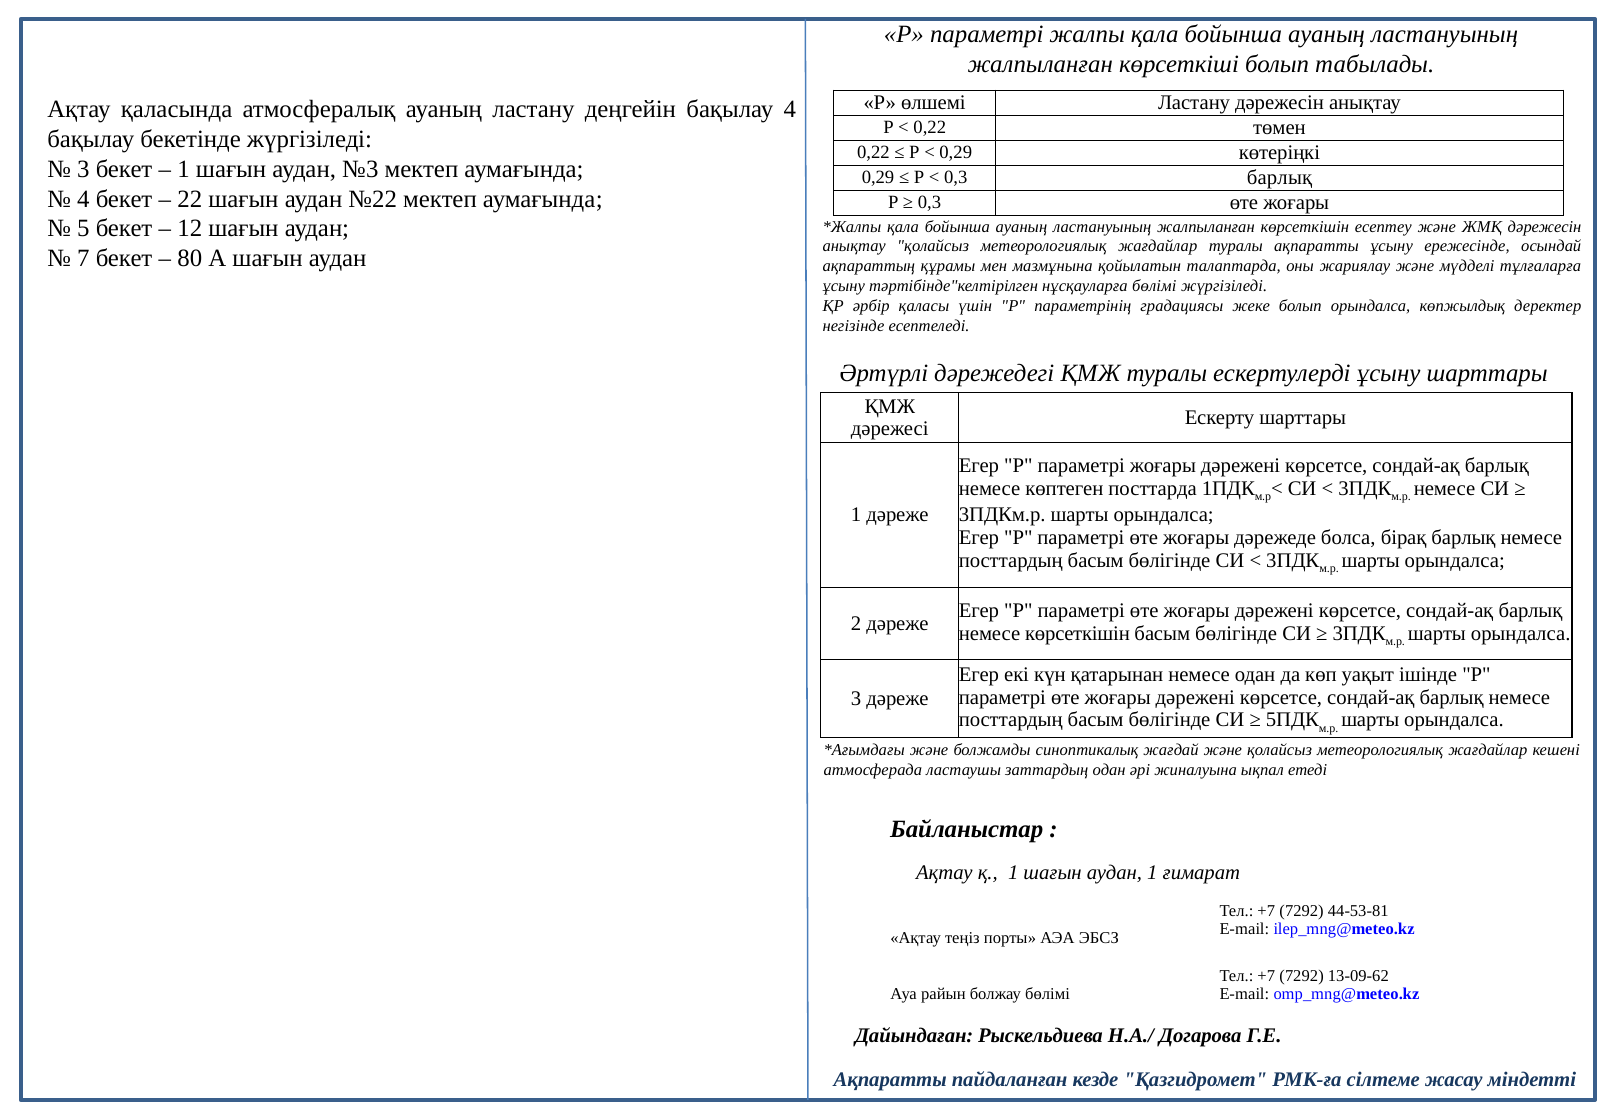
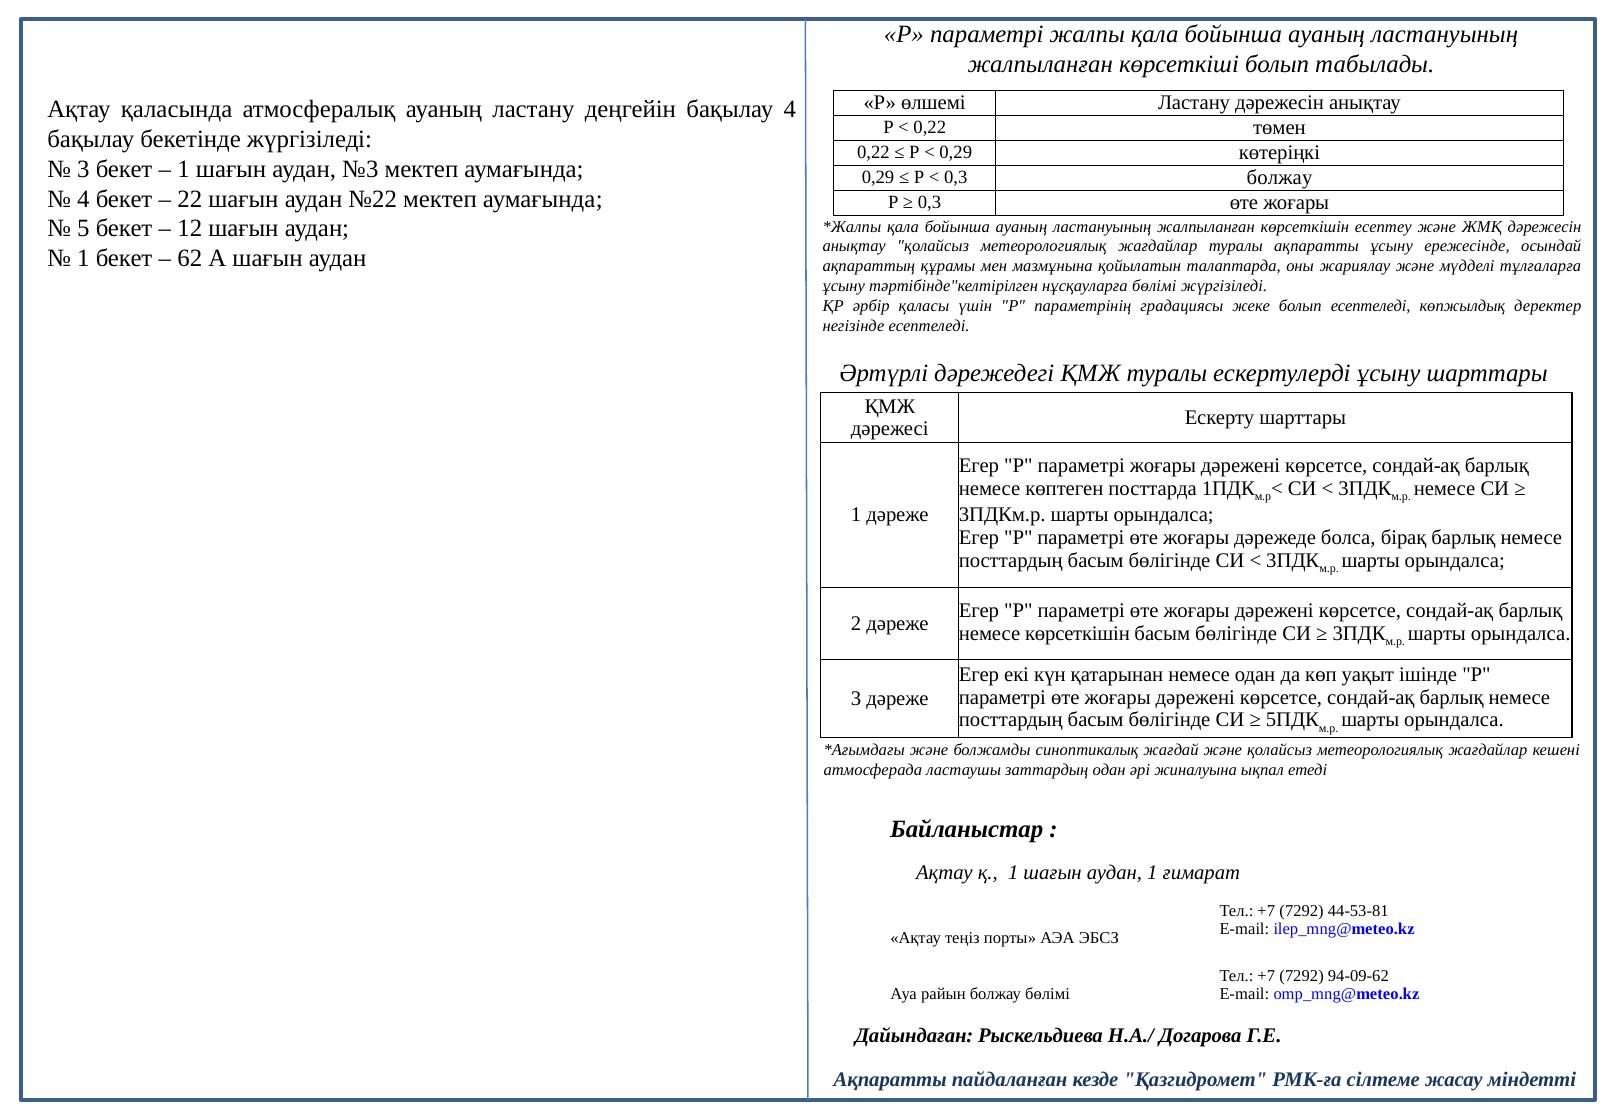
0,3 барлық: барлық -> болжау
7 at (83, 259): 7 -> 1
80: 80 -> 62
болып орындалса: орындалса -> есептеледі
13-09-62: 13-09-62 -> 94-09-62
